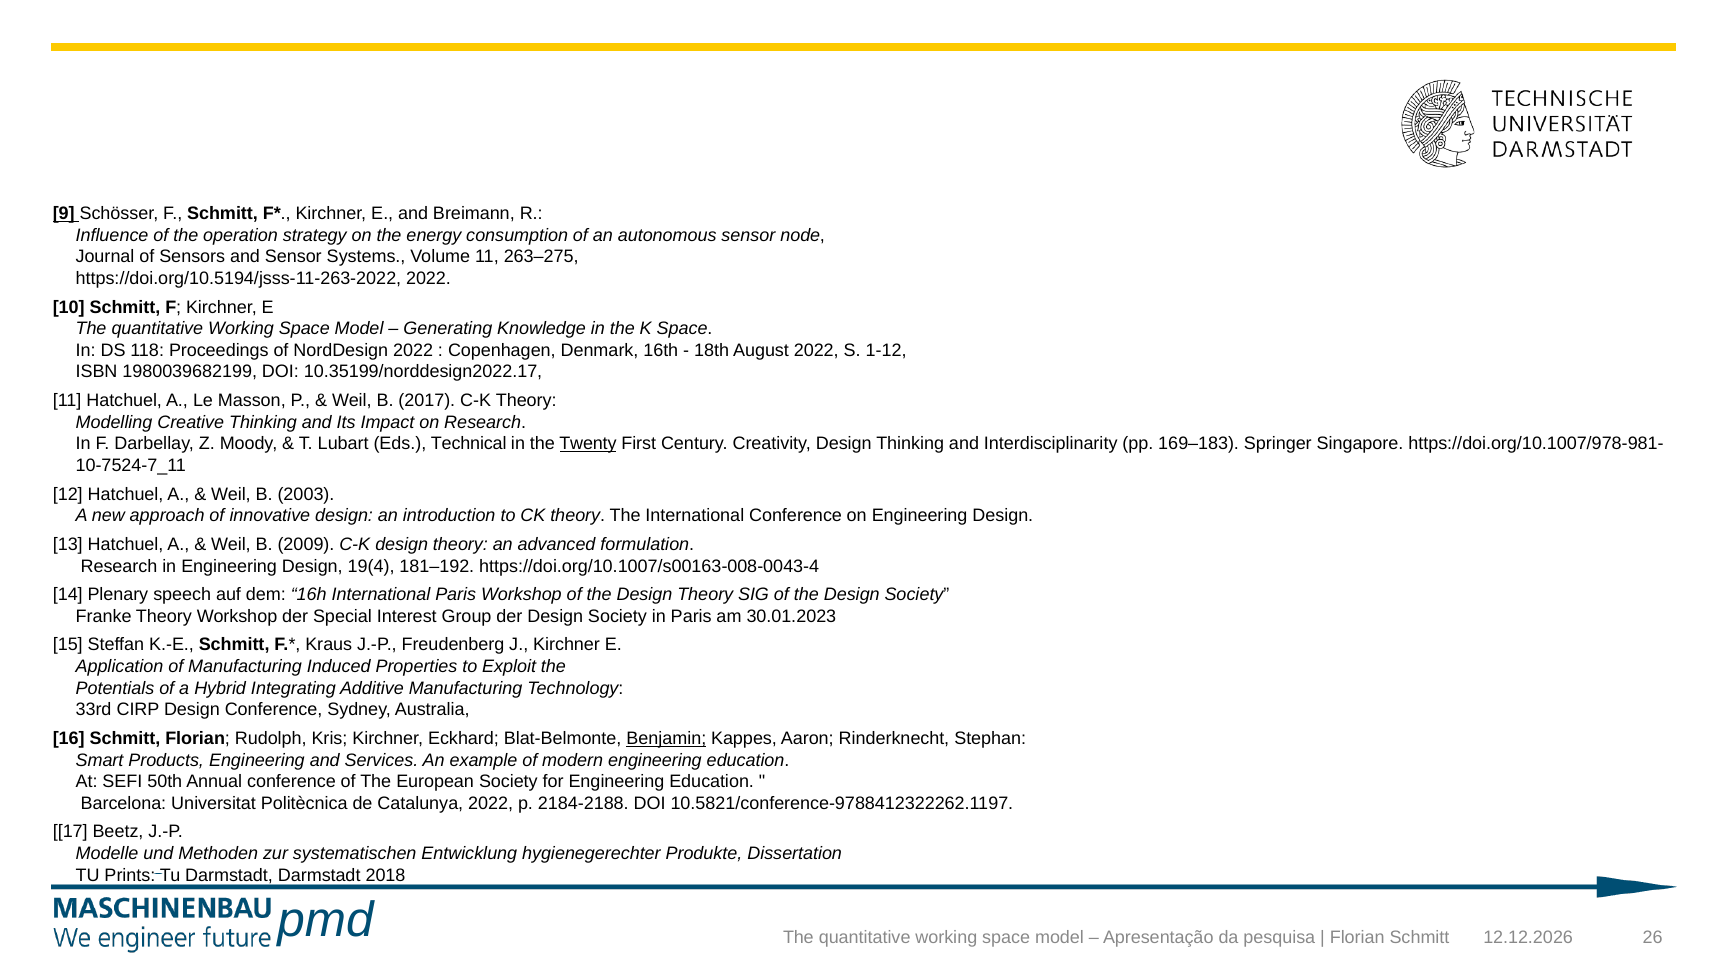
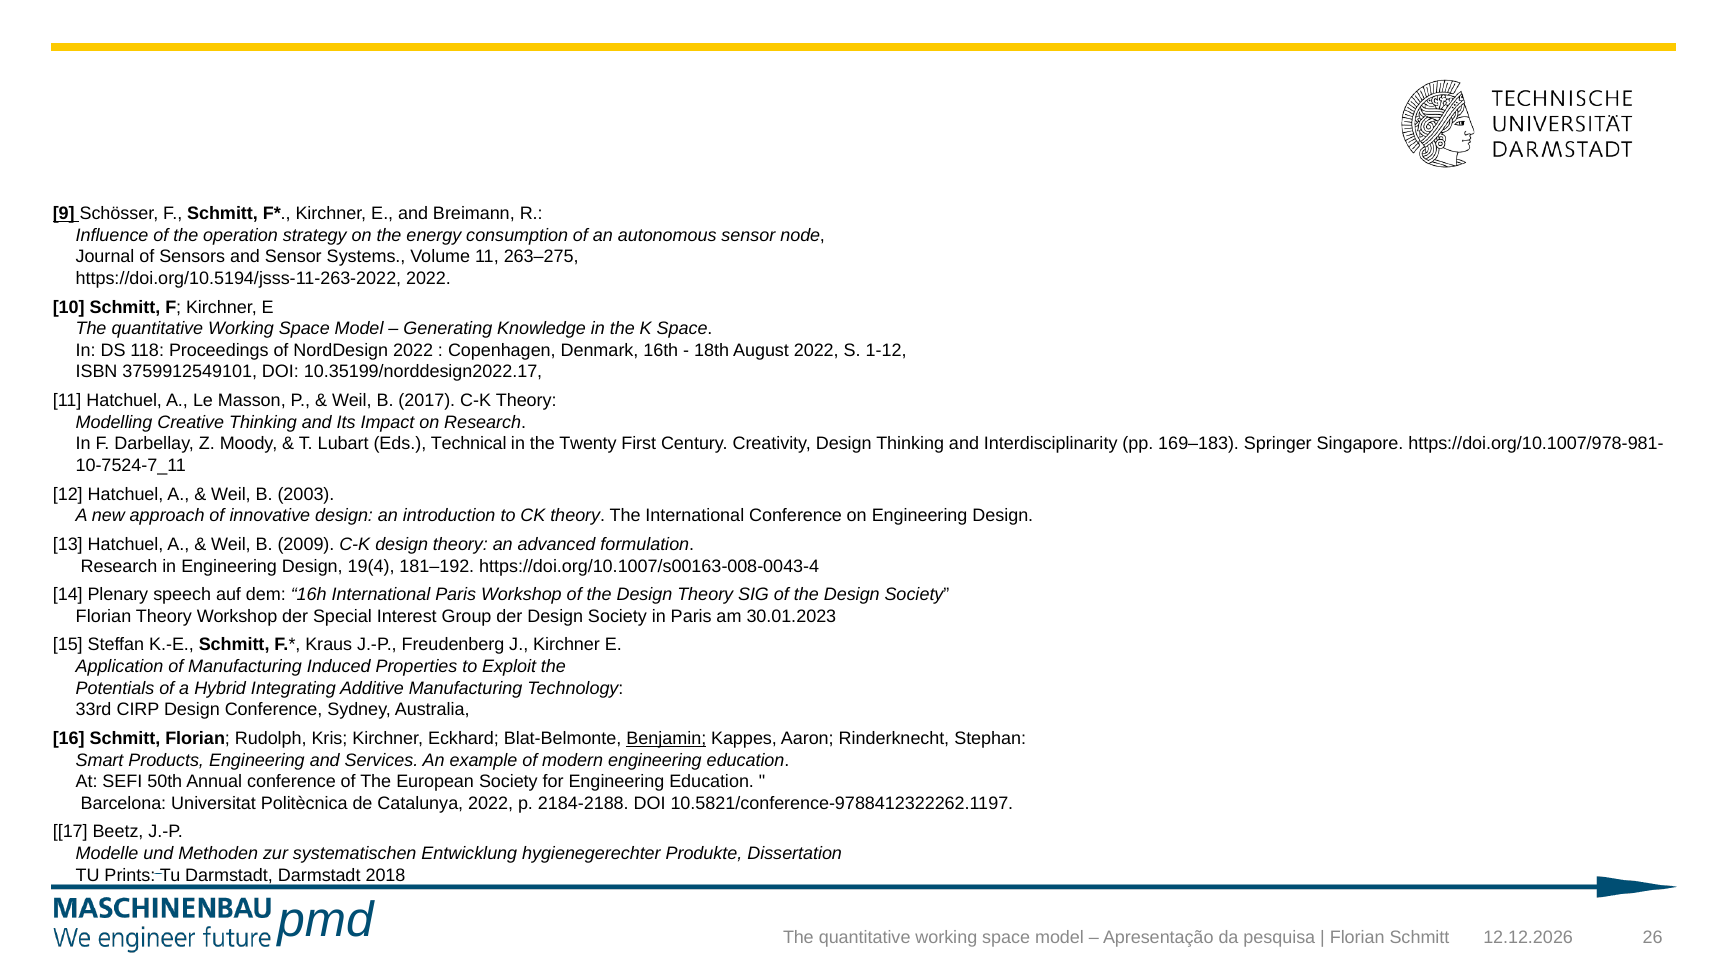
1980039682199: 1980039682199 -> 3759912549101
Twenty underline: present -> none
Franke at (104, 616): Franke -> Florian
